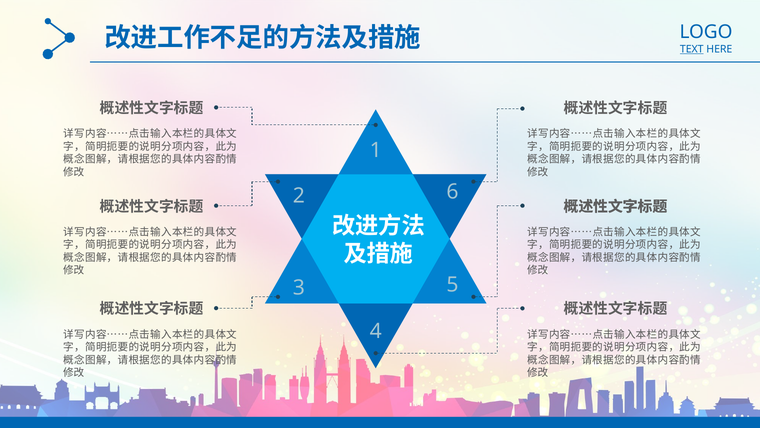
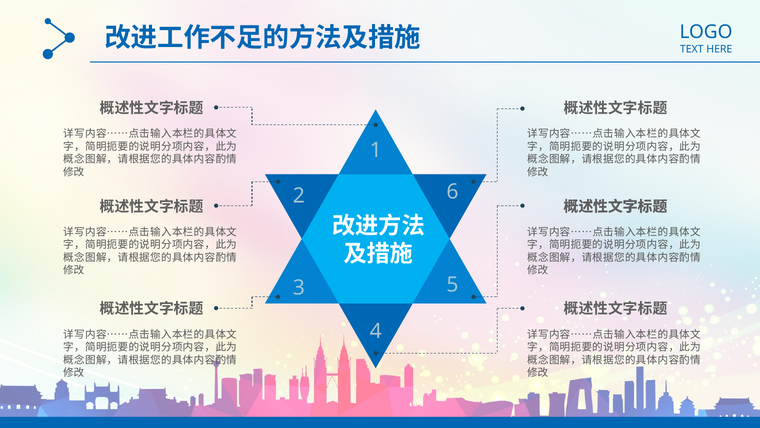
TEXT underline: present -> none
